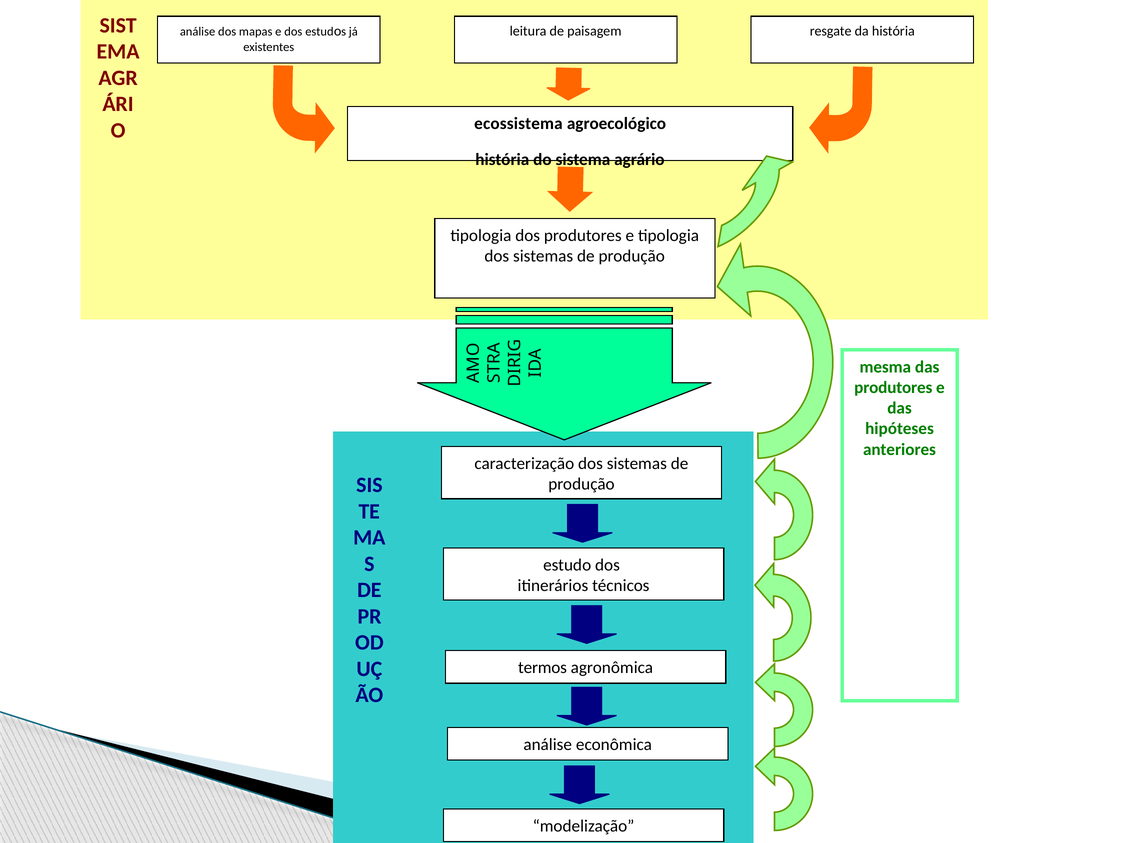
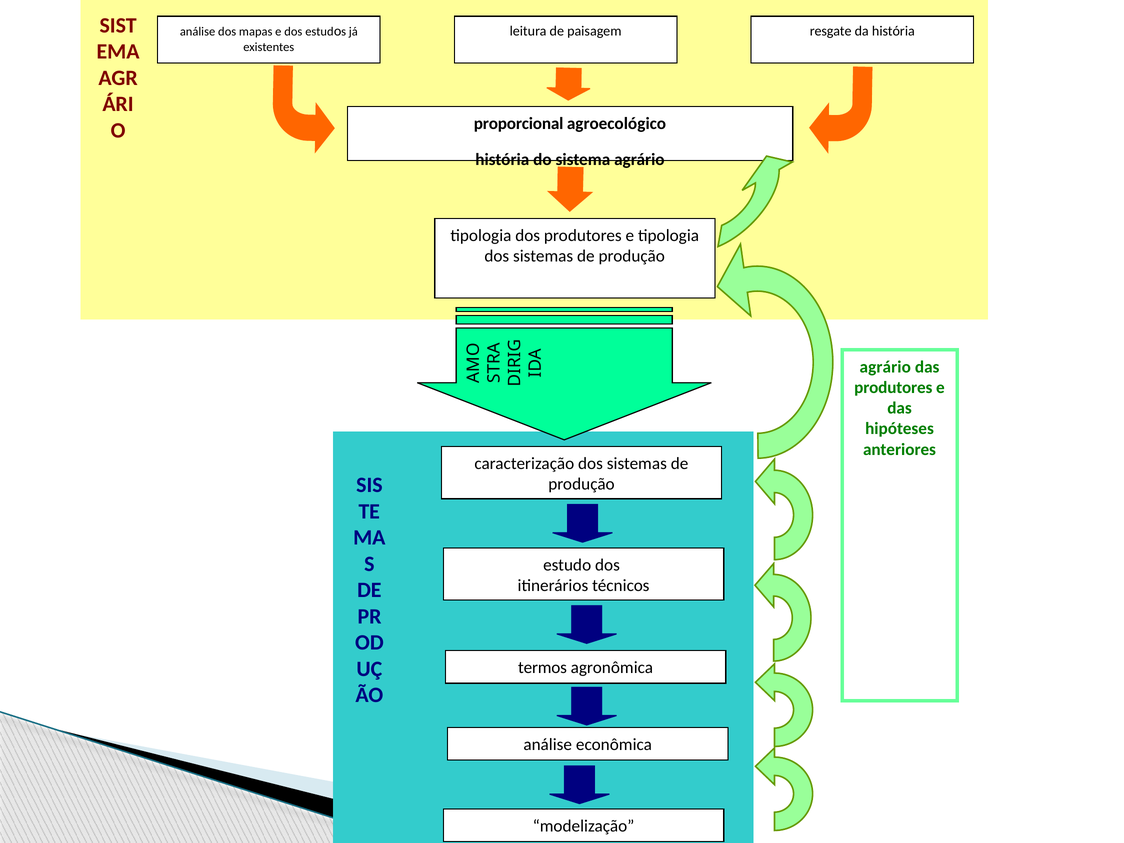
ecossistema: ecossistema -> proporcional
mesma at (885, 367): mesma -> agrário
